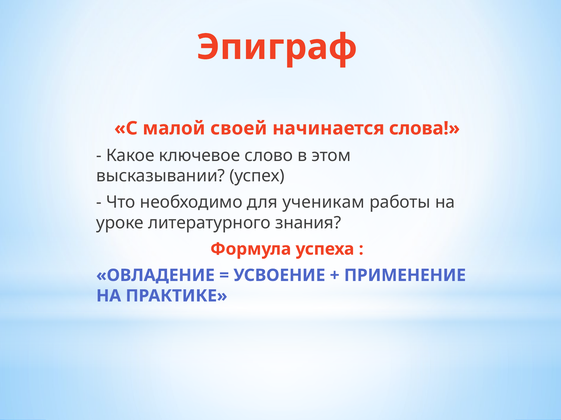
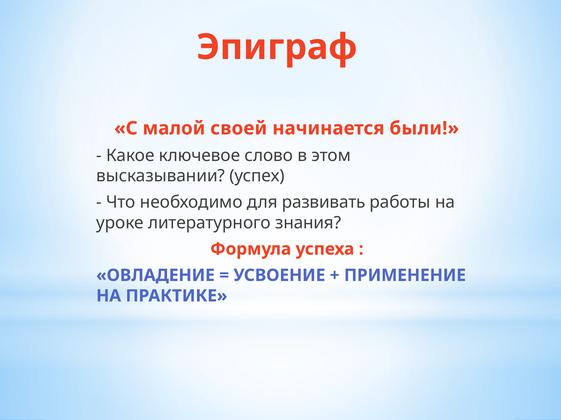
слова: слова -> были
ученикам: ученикам -> развивать
